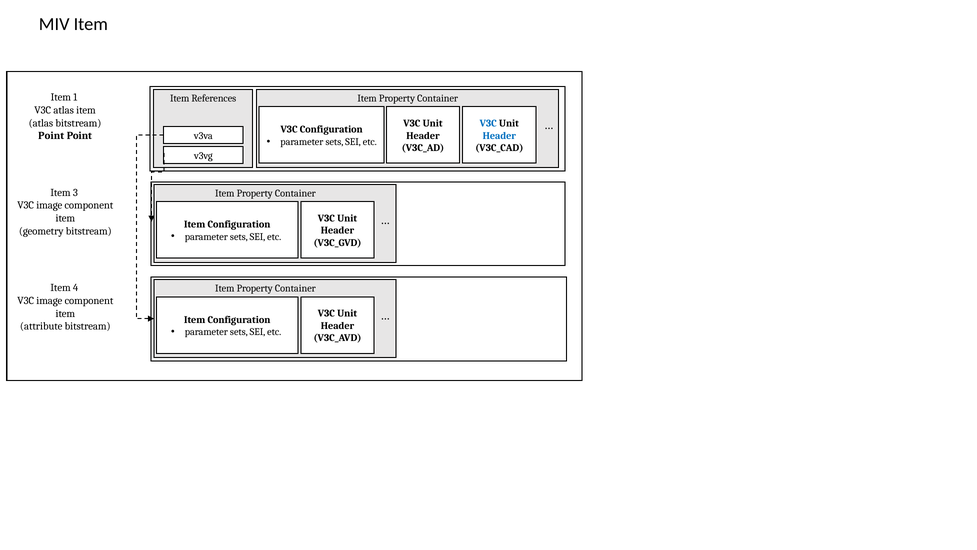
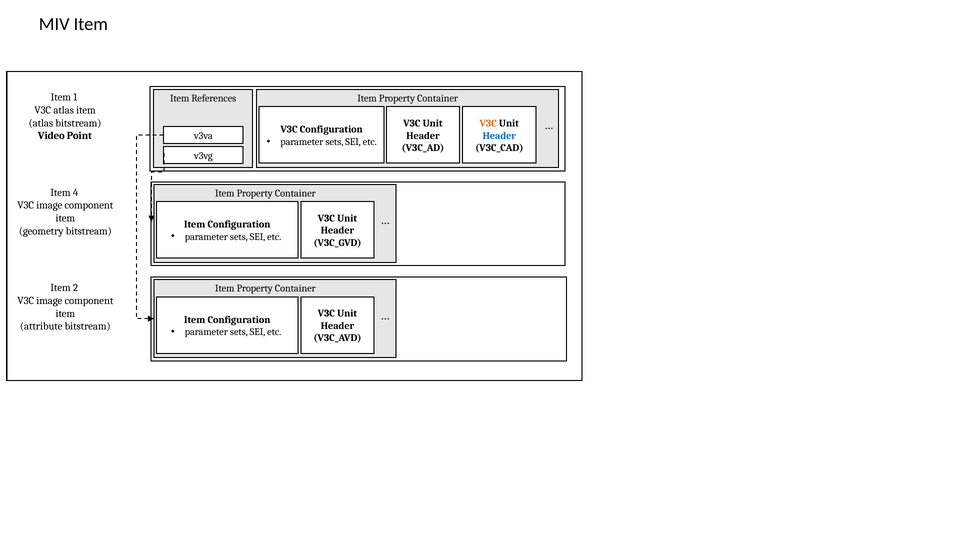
V3C at (488, 123) colour: blue -> orange
Point at (51, 136): Point -> Video
3: 3 -> 4
4: 4 -> 2
